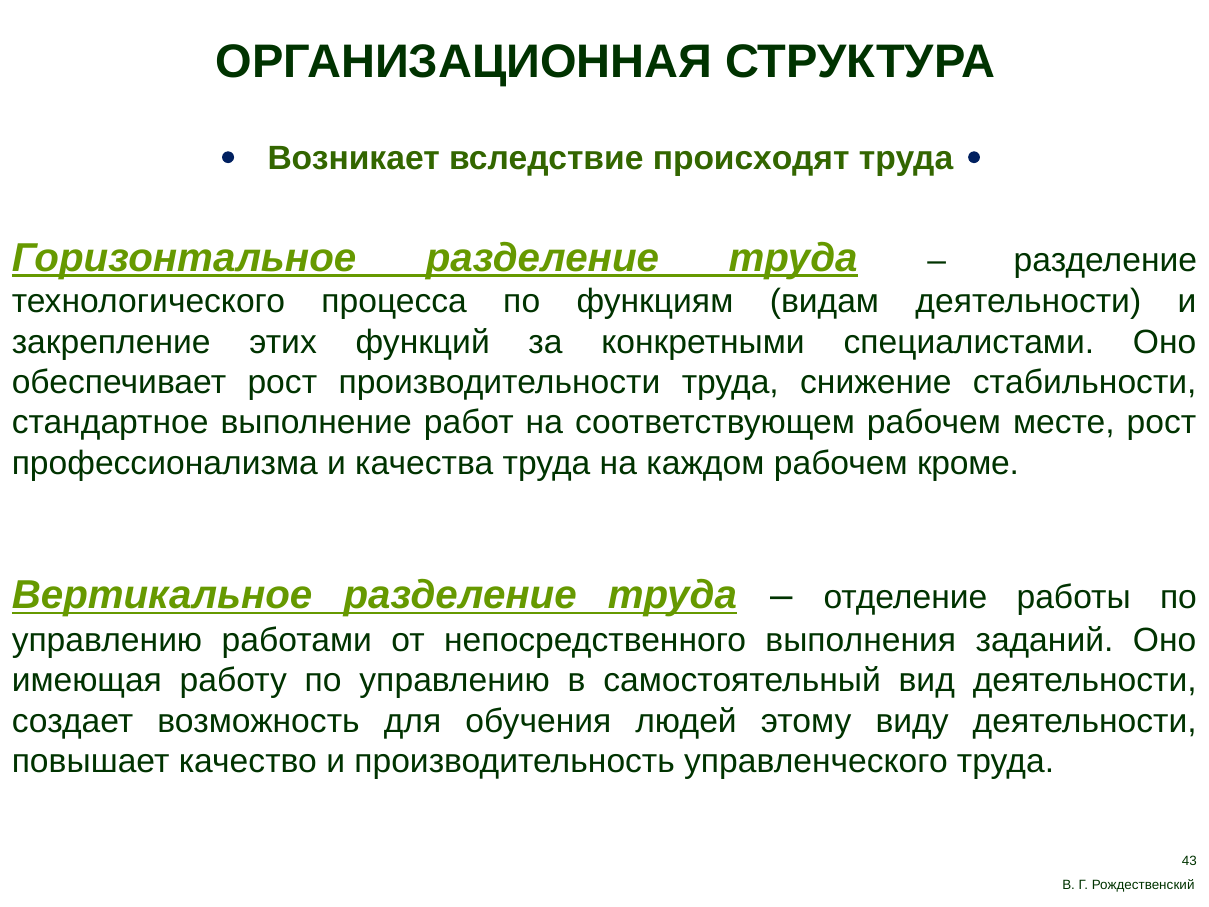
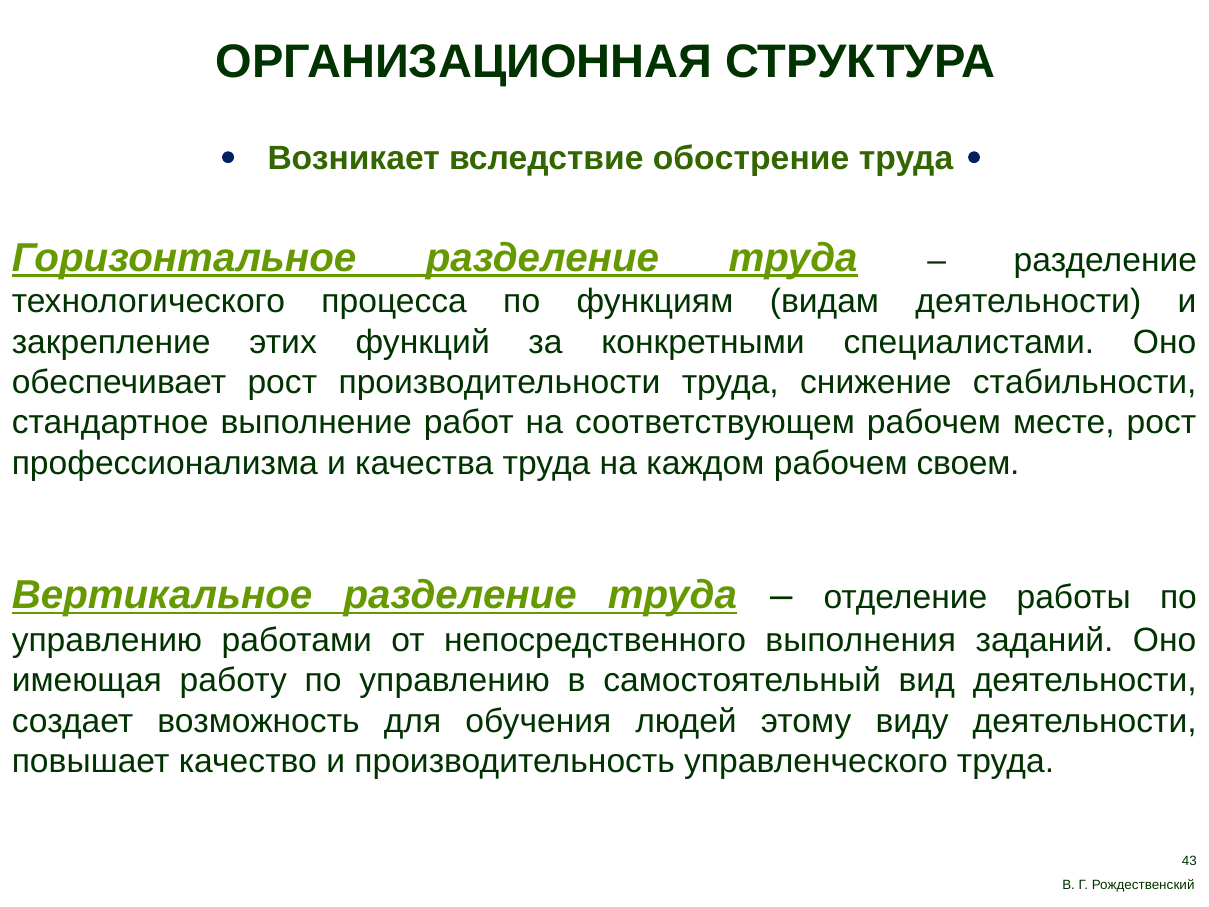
происходят: происходят -> обострение
кроме: кроме -> своем
